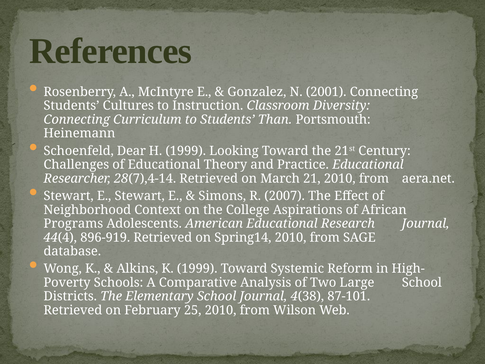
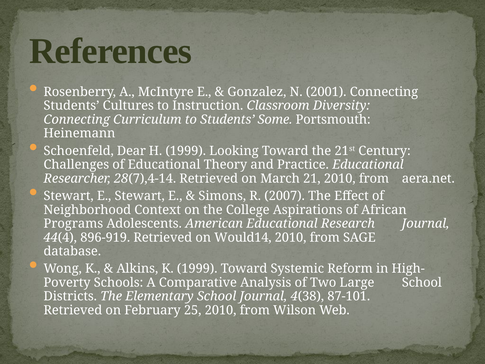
Than: Than -> Some
Spring14: Spring14 -> Would14
